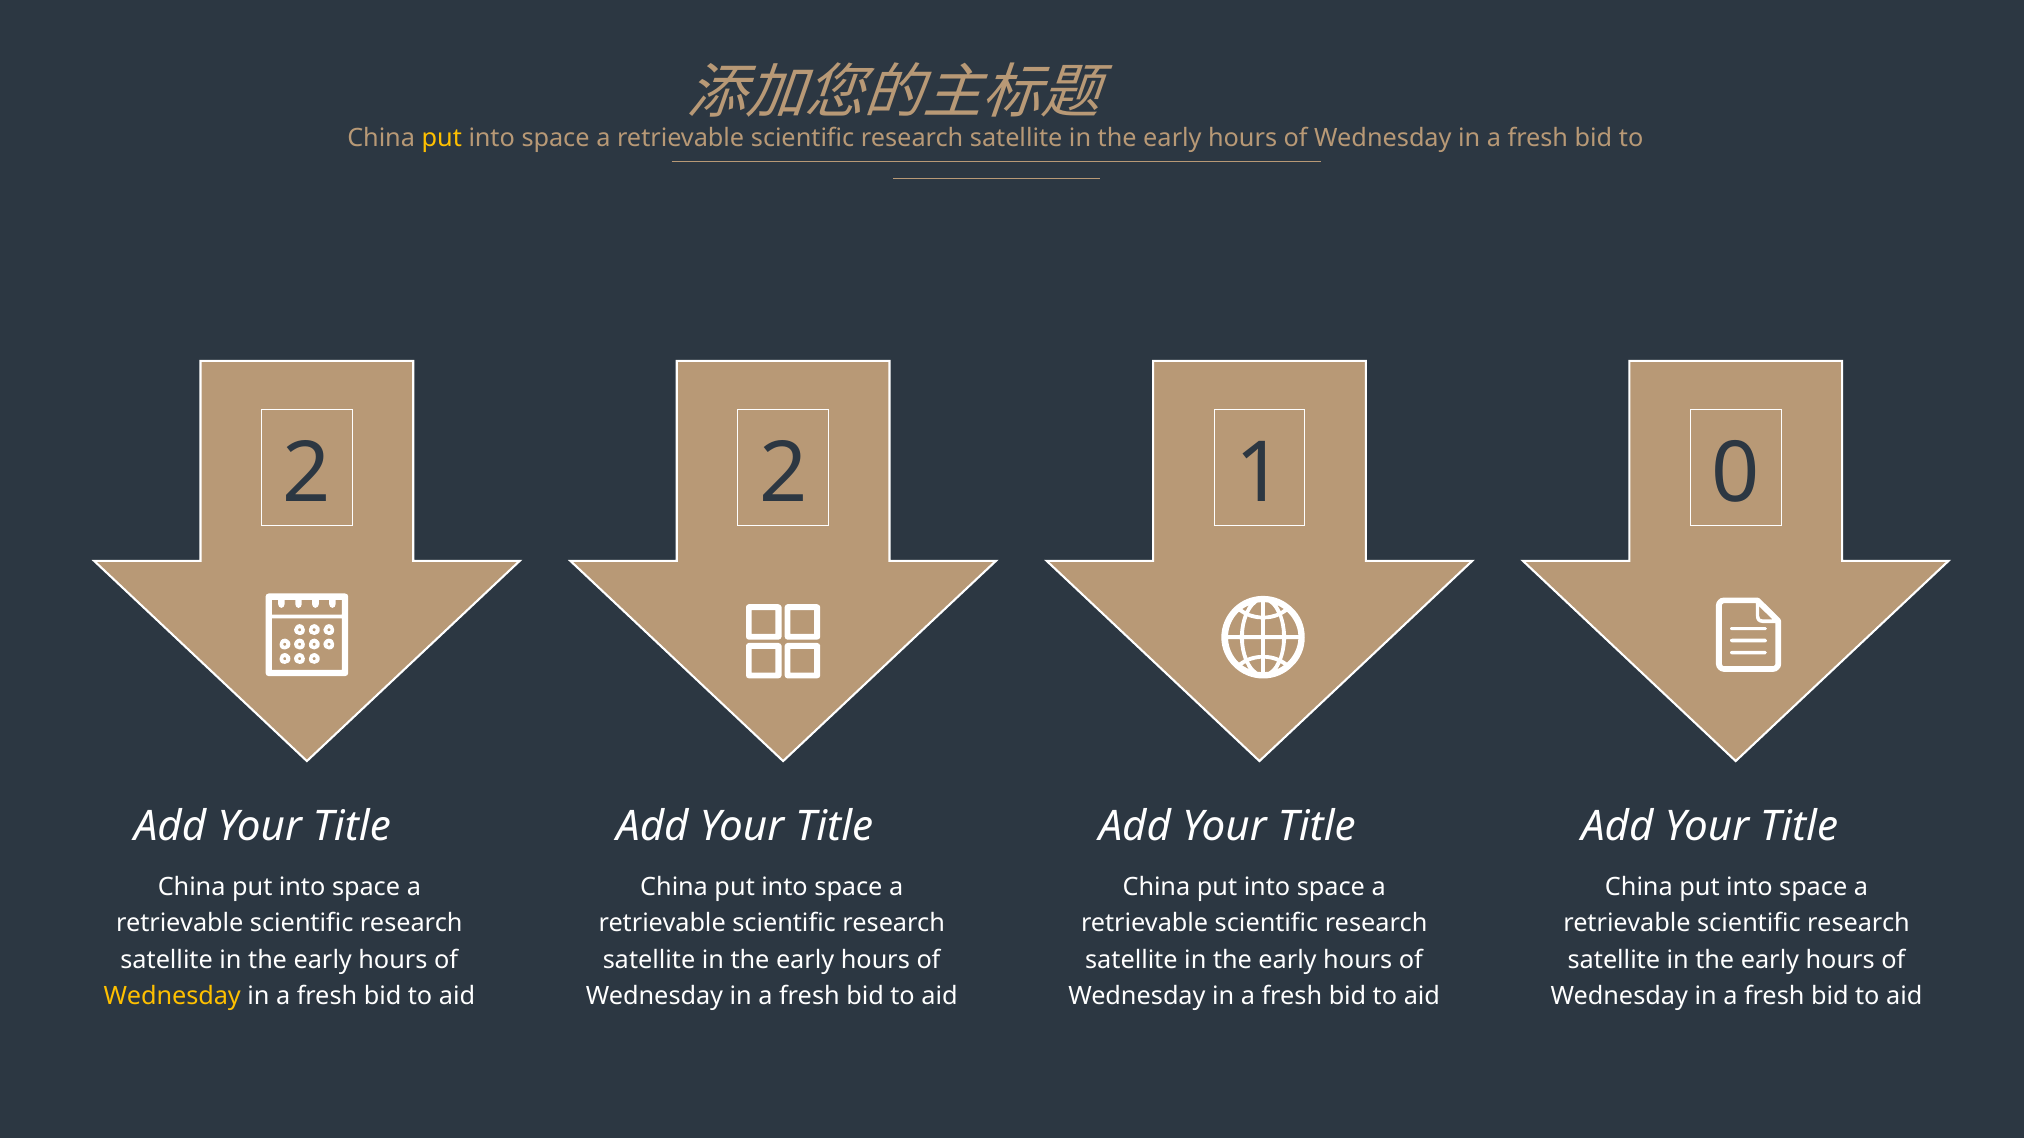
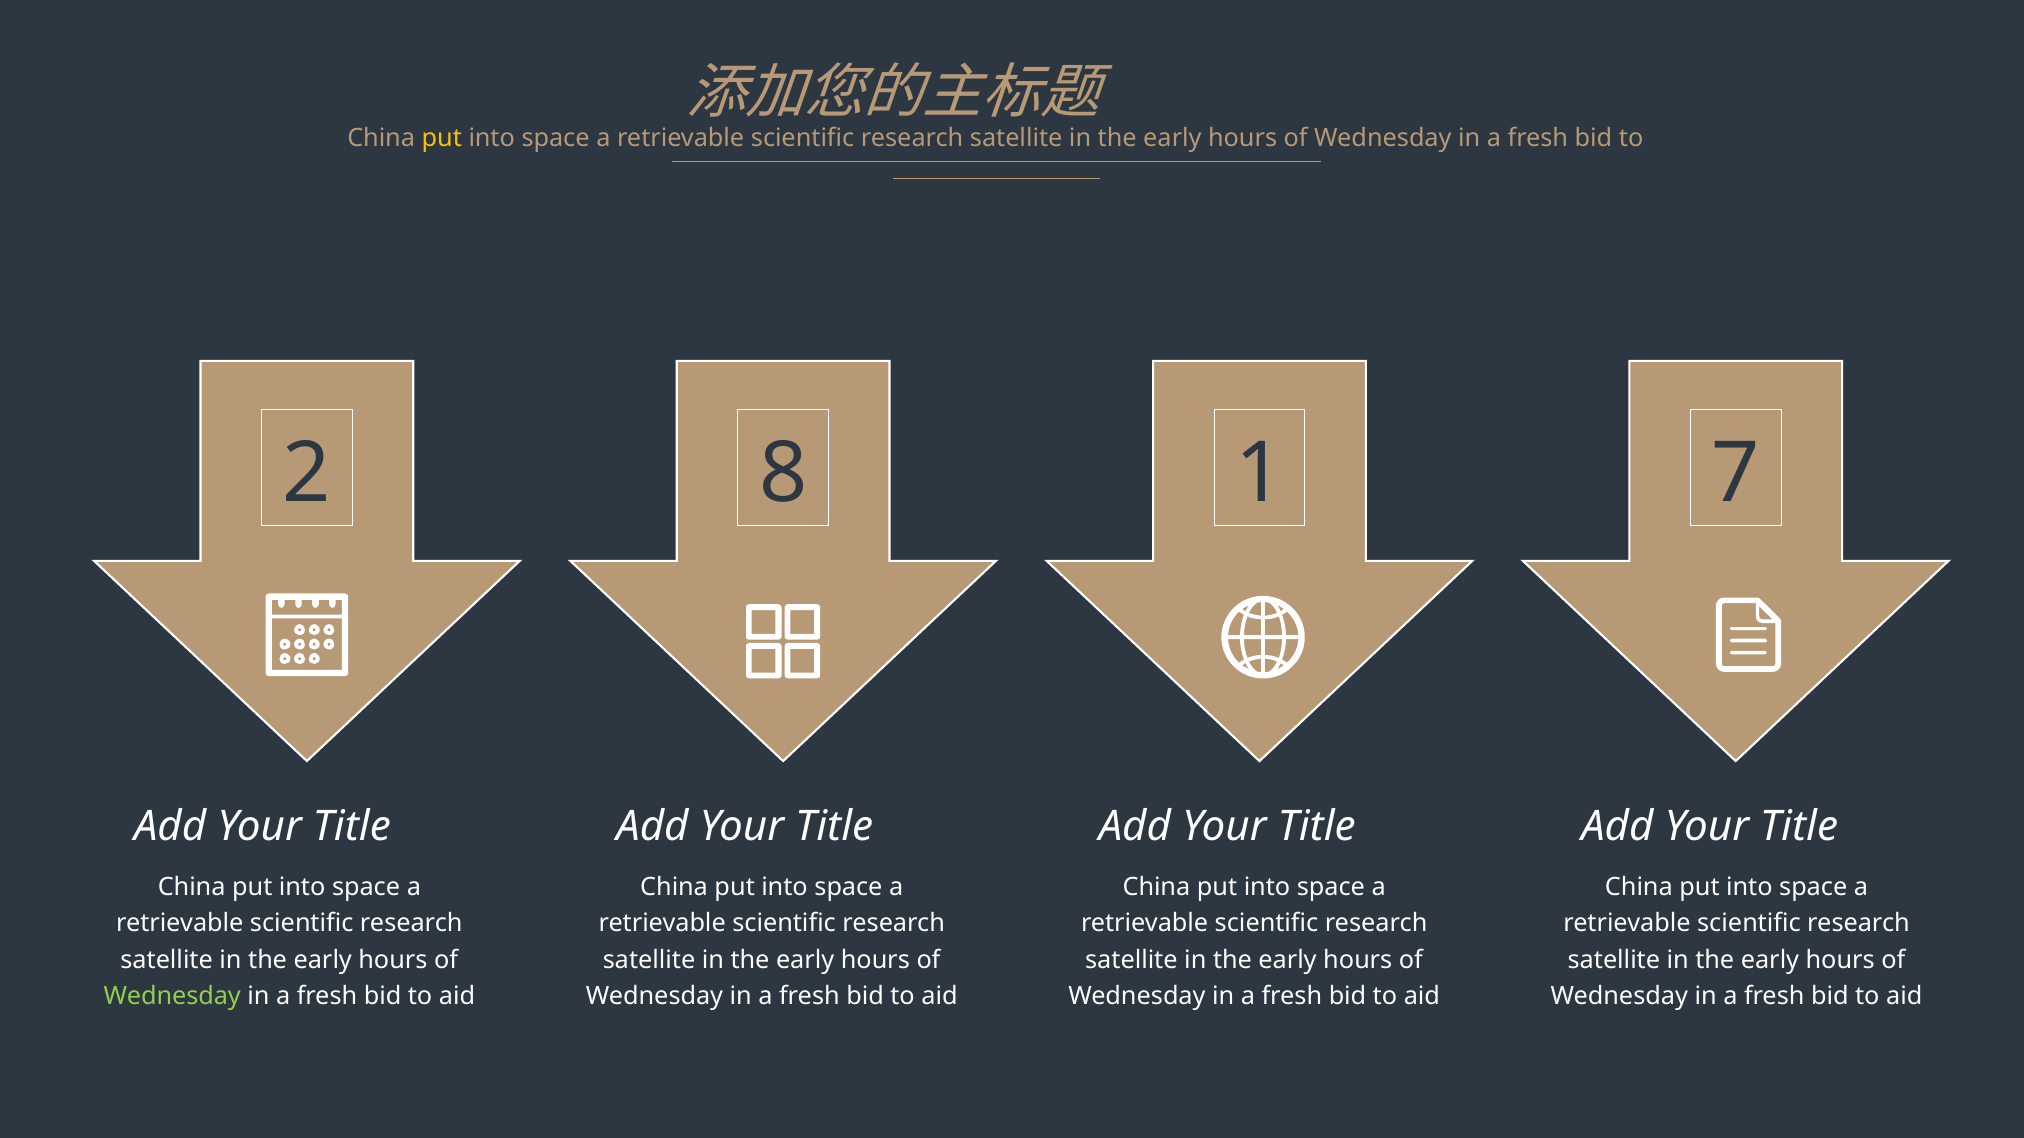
2 2: 2 -> 8
0: 0 -> 7
Wednesday at (172, 997) colour: yellow -> light green
